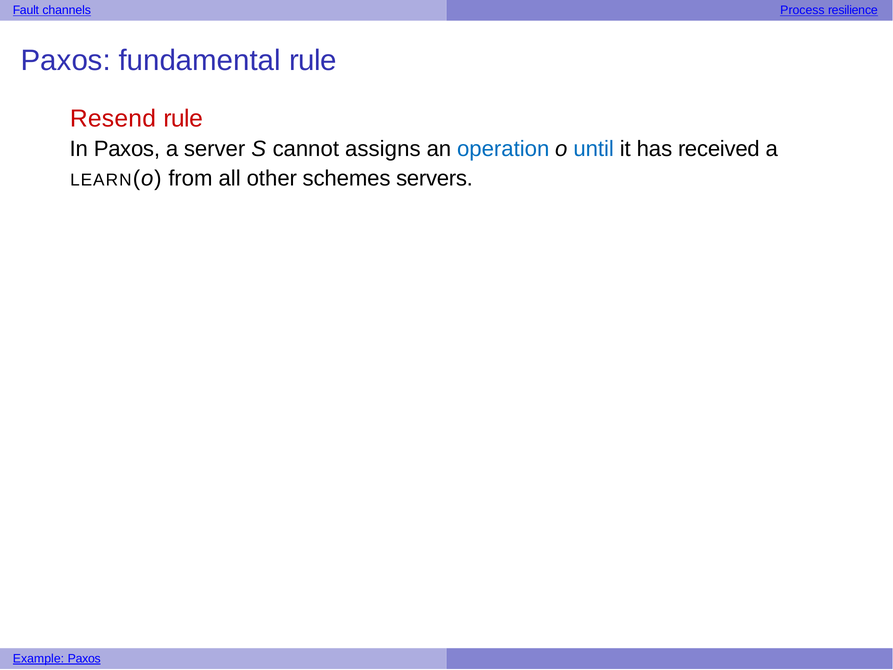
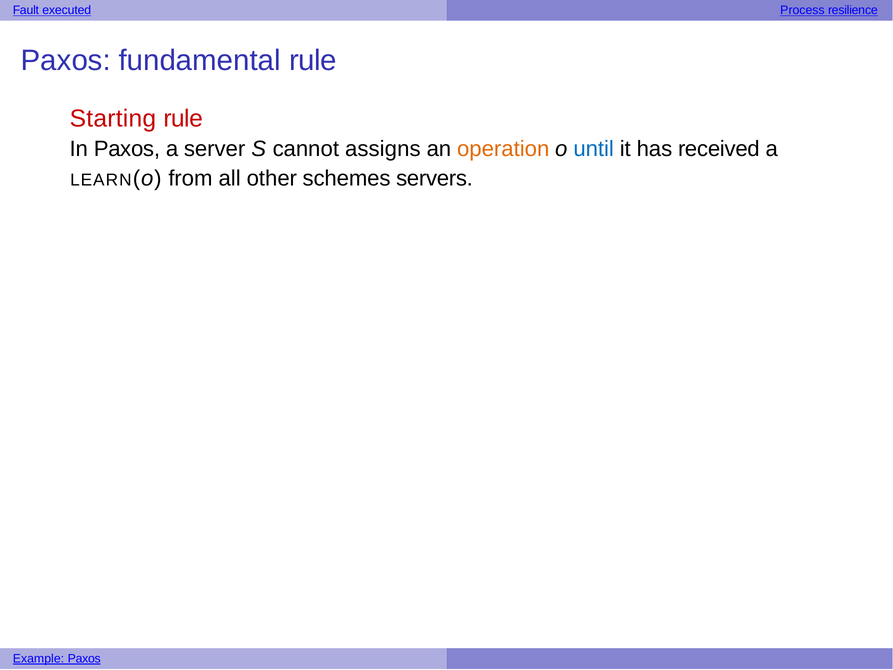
channels: channels -> executed
Resend: Resend -> Starting
operation colour: blue -> orange
